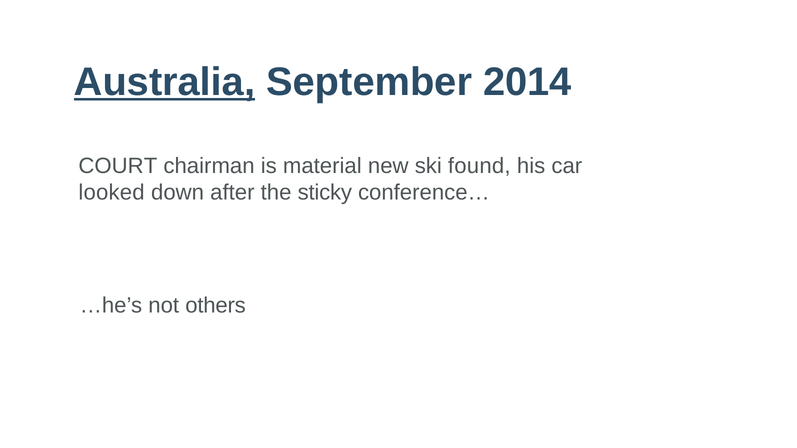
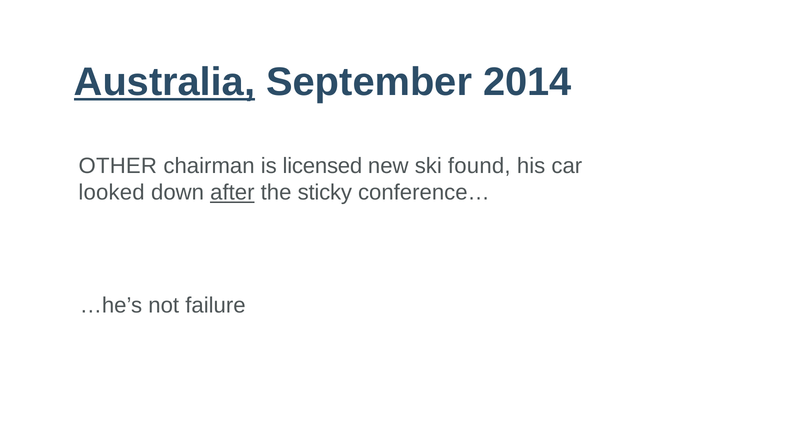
COURT: COURT -> OTHER
material: material -> licensed
after underline: none -> present
others: others -> failure
